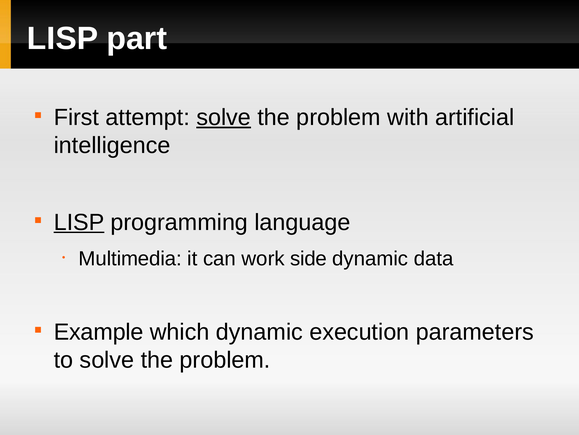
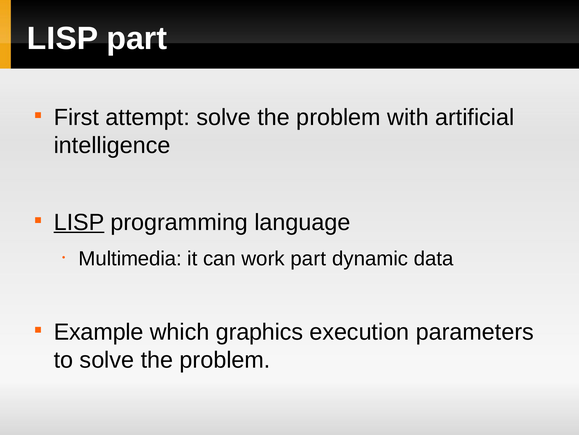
solve at (224, 117) underline: present -> none
work side: side -> part
which dynamic: dynamic -> graphics
